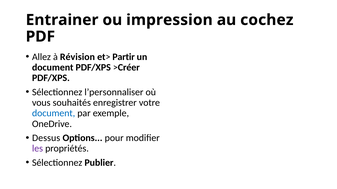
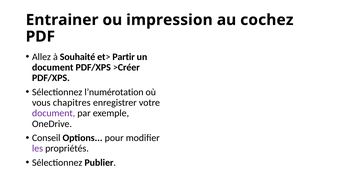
Révision: Révision -> Souhaité
l’personnaliser: l’personnaliser -> l’numérotation
souhaités: souhaités -> chapitres
document at (54, 114) colour: blue -> purple
Dessus: Dessus -> Conseil
